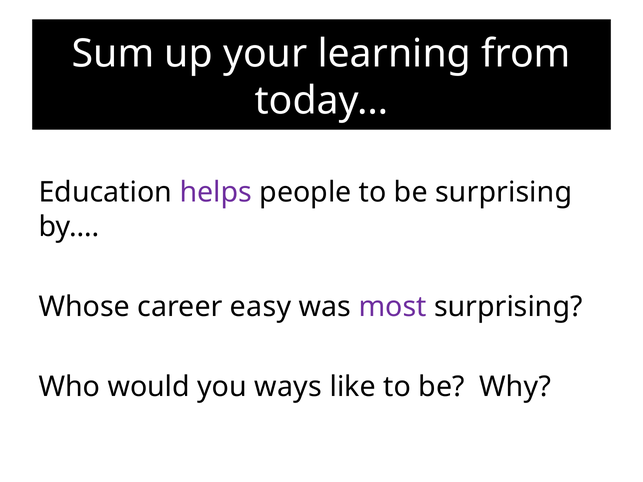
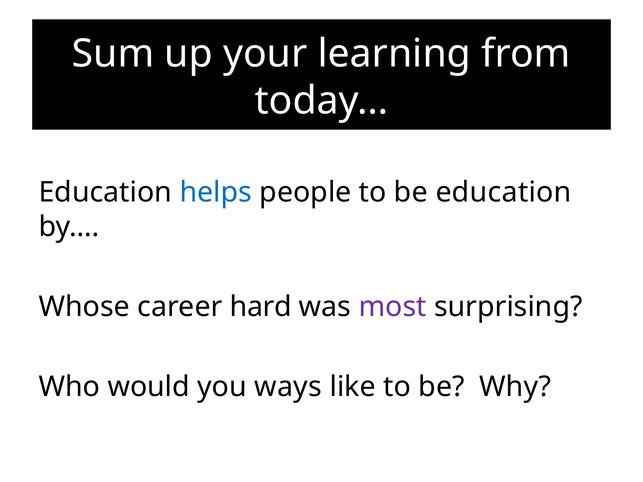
helps colour: purple -> blue
be surprising: surprising -> education
easy: easy -> hard
